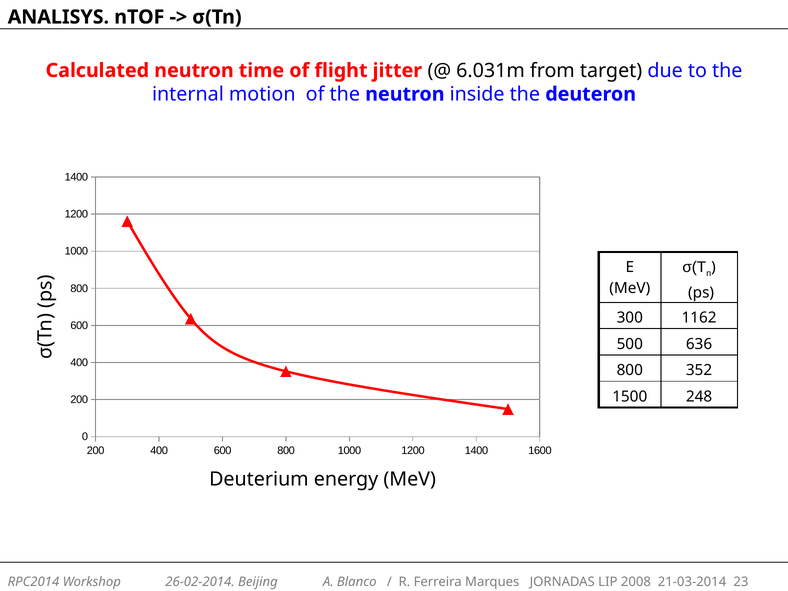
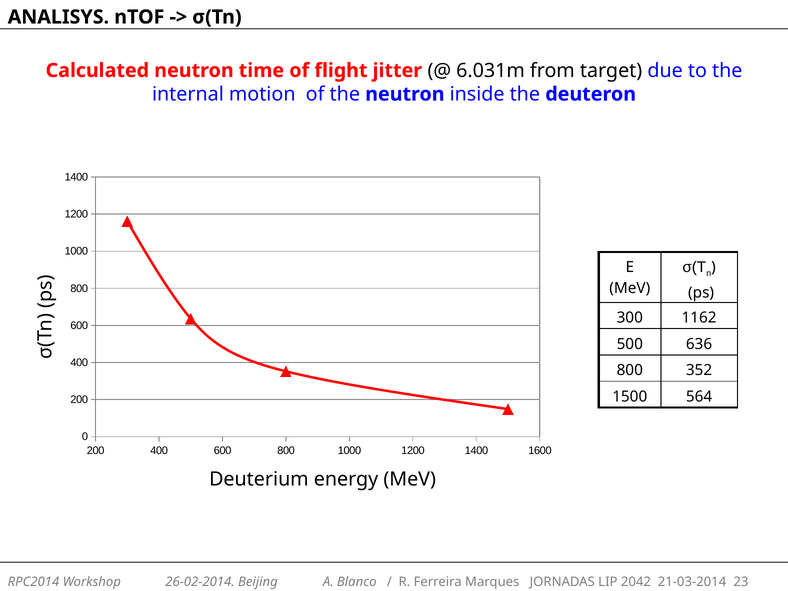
248: 248 -> 564
2008: 2008 -> 2042
